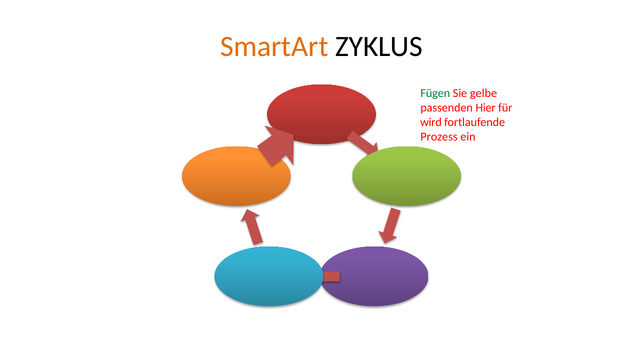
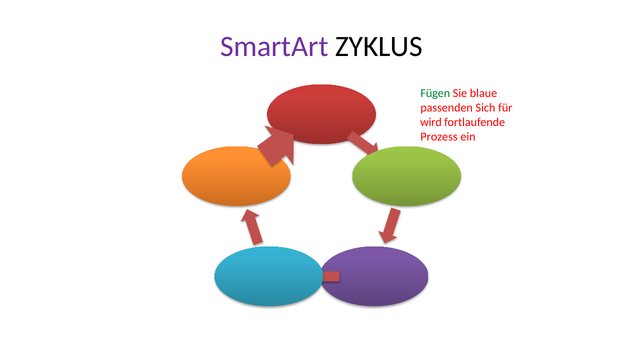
SmartArt colour: orange -> purple
gelbe: gelbe -> blaue
Hier: Hier -> Sich
